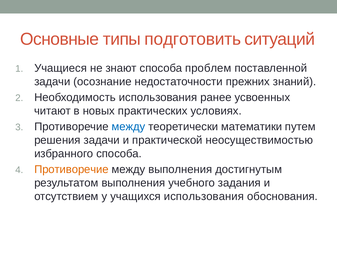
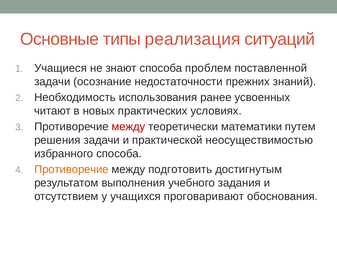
подготовить: подготовить -> реализация
между at (128, 127) colour: blue -> red
между выполнения: выполнения -> подготовить
учащихся использования: использования -> проговаривают
